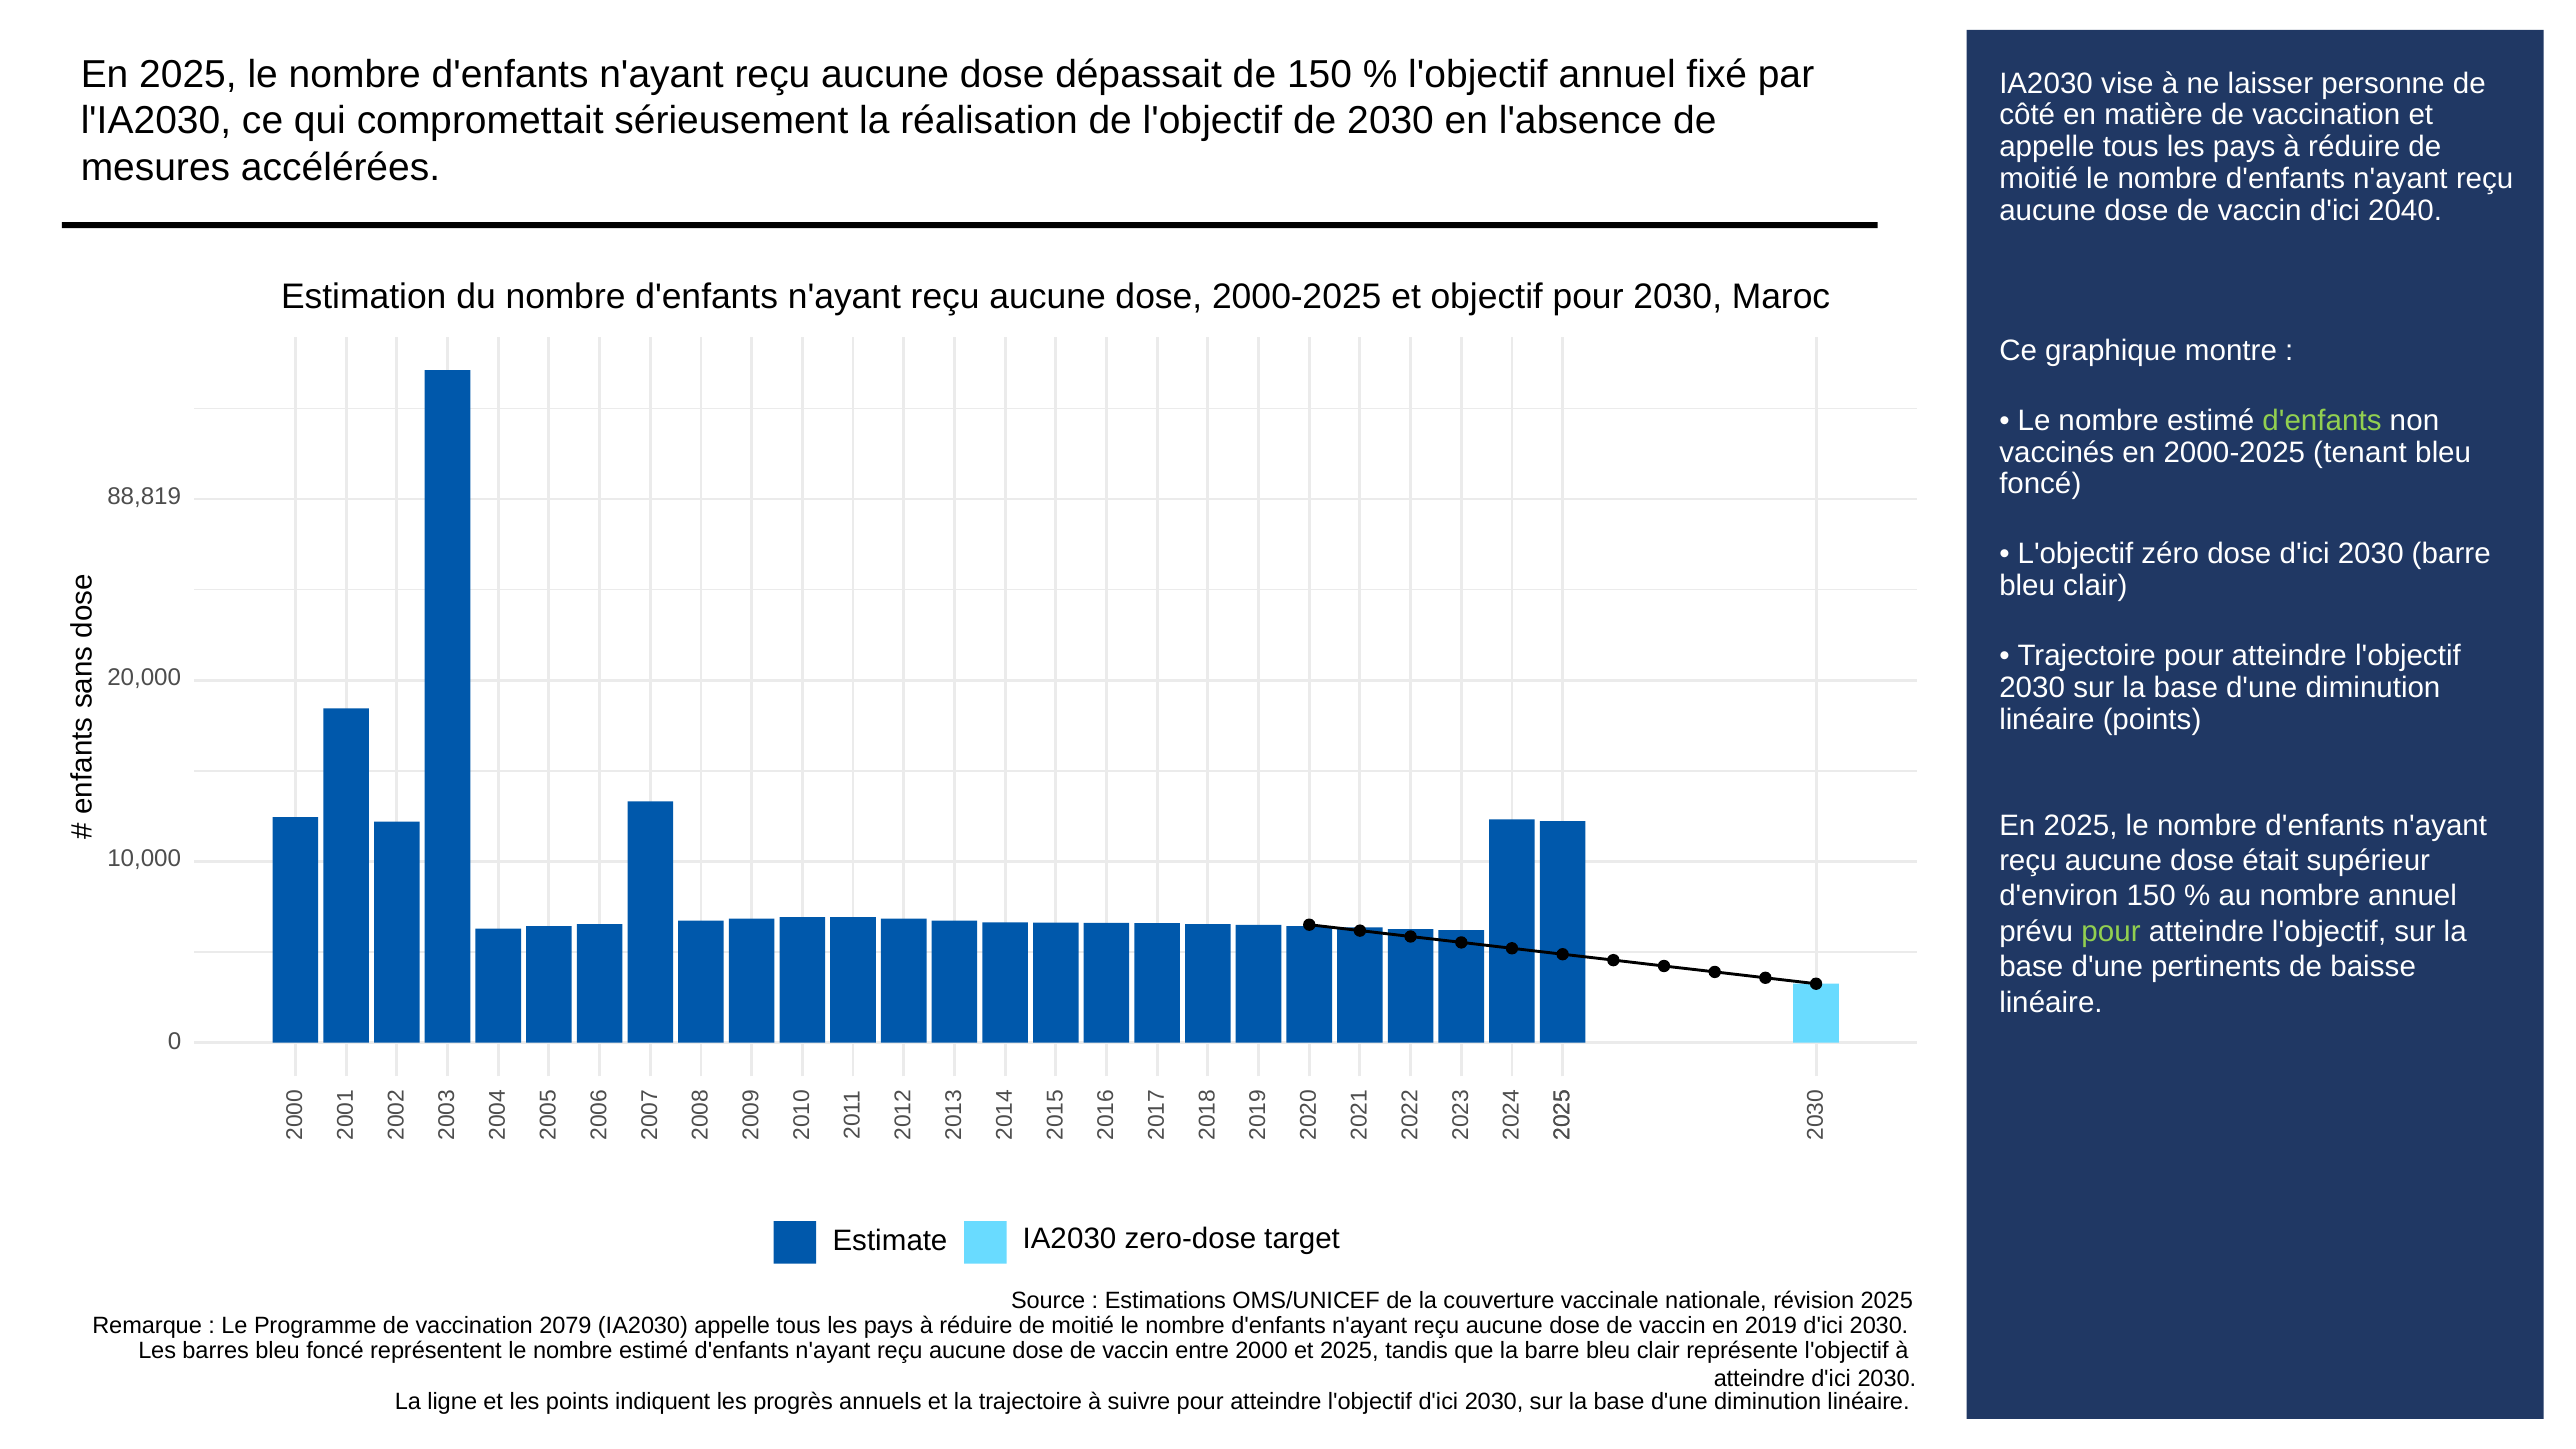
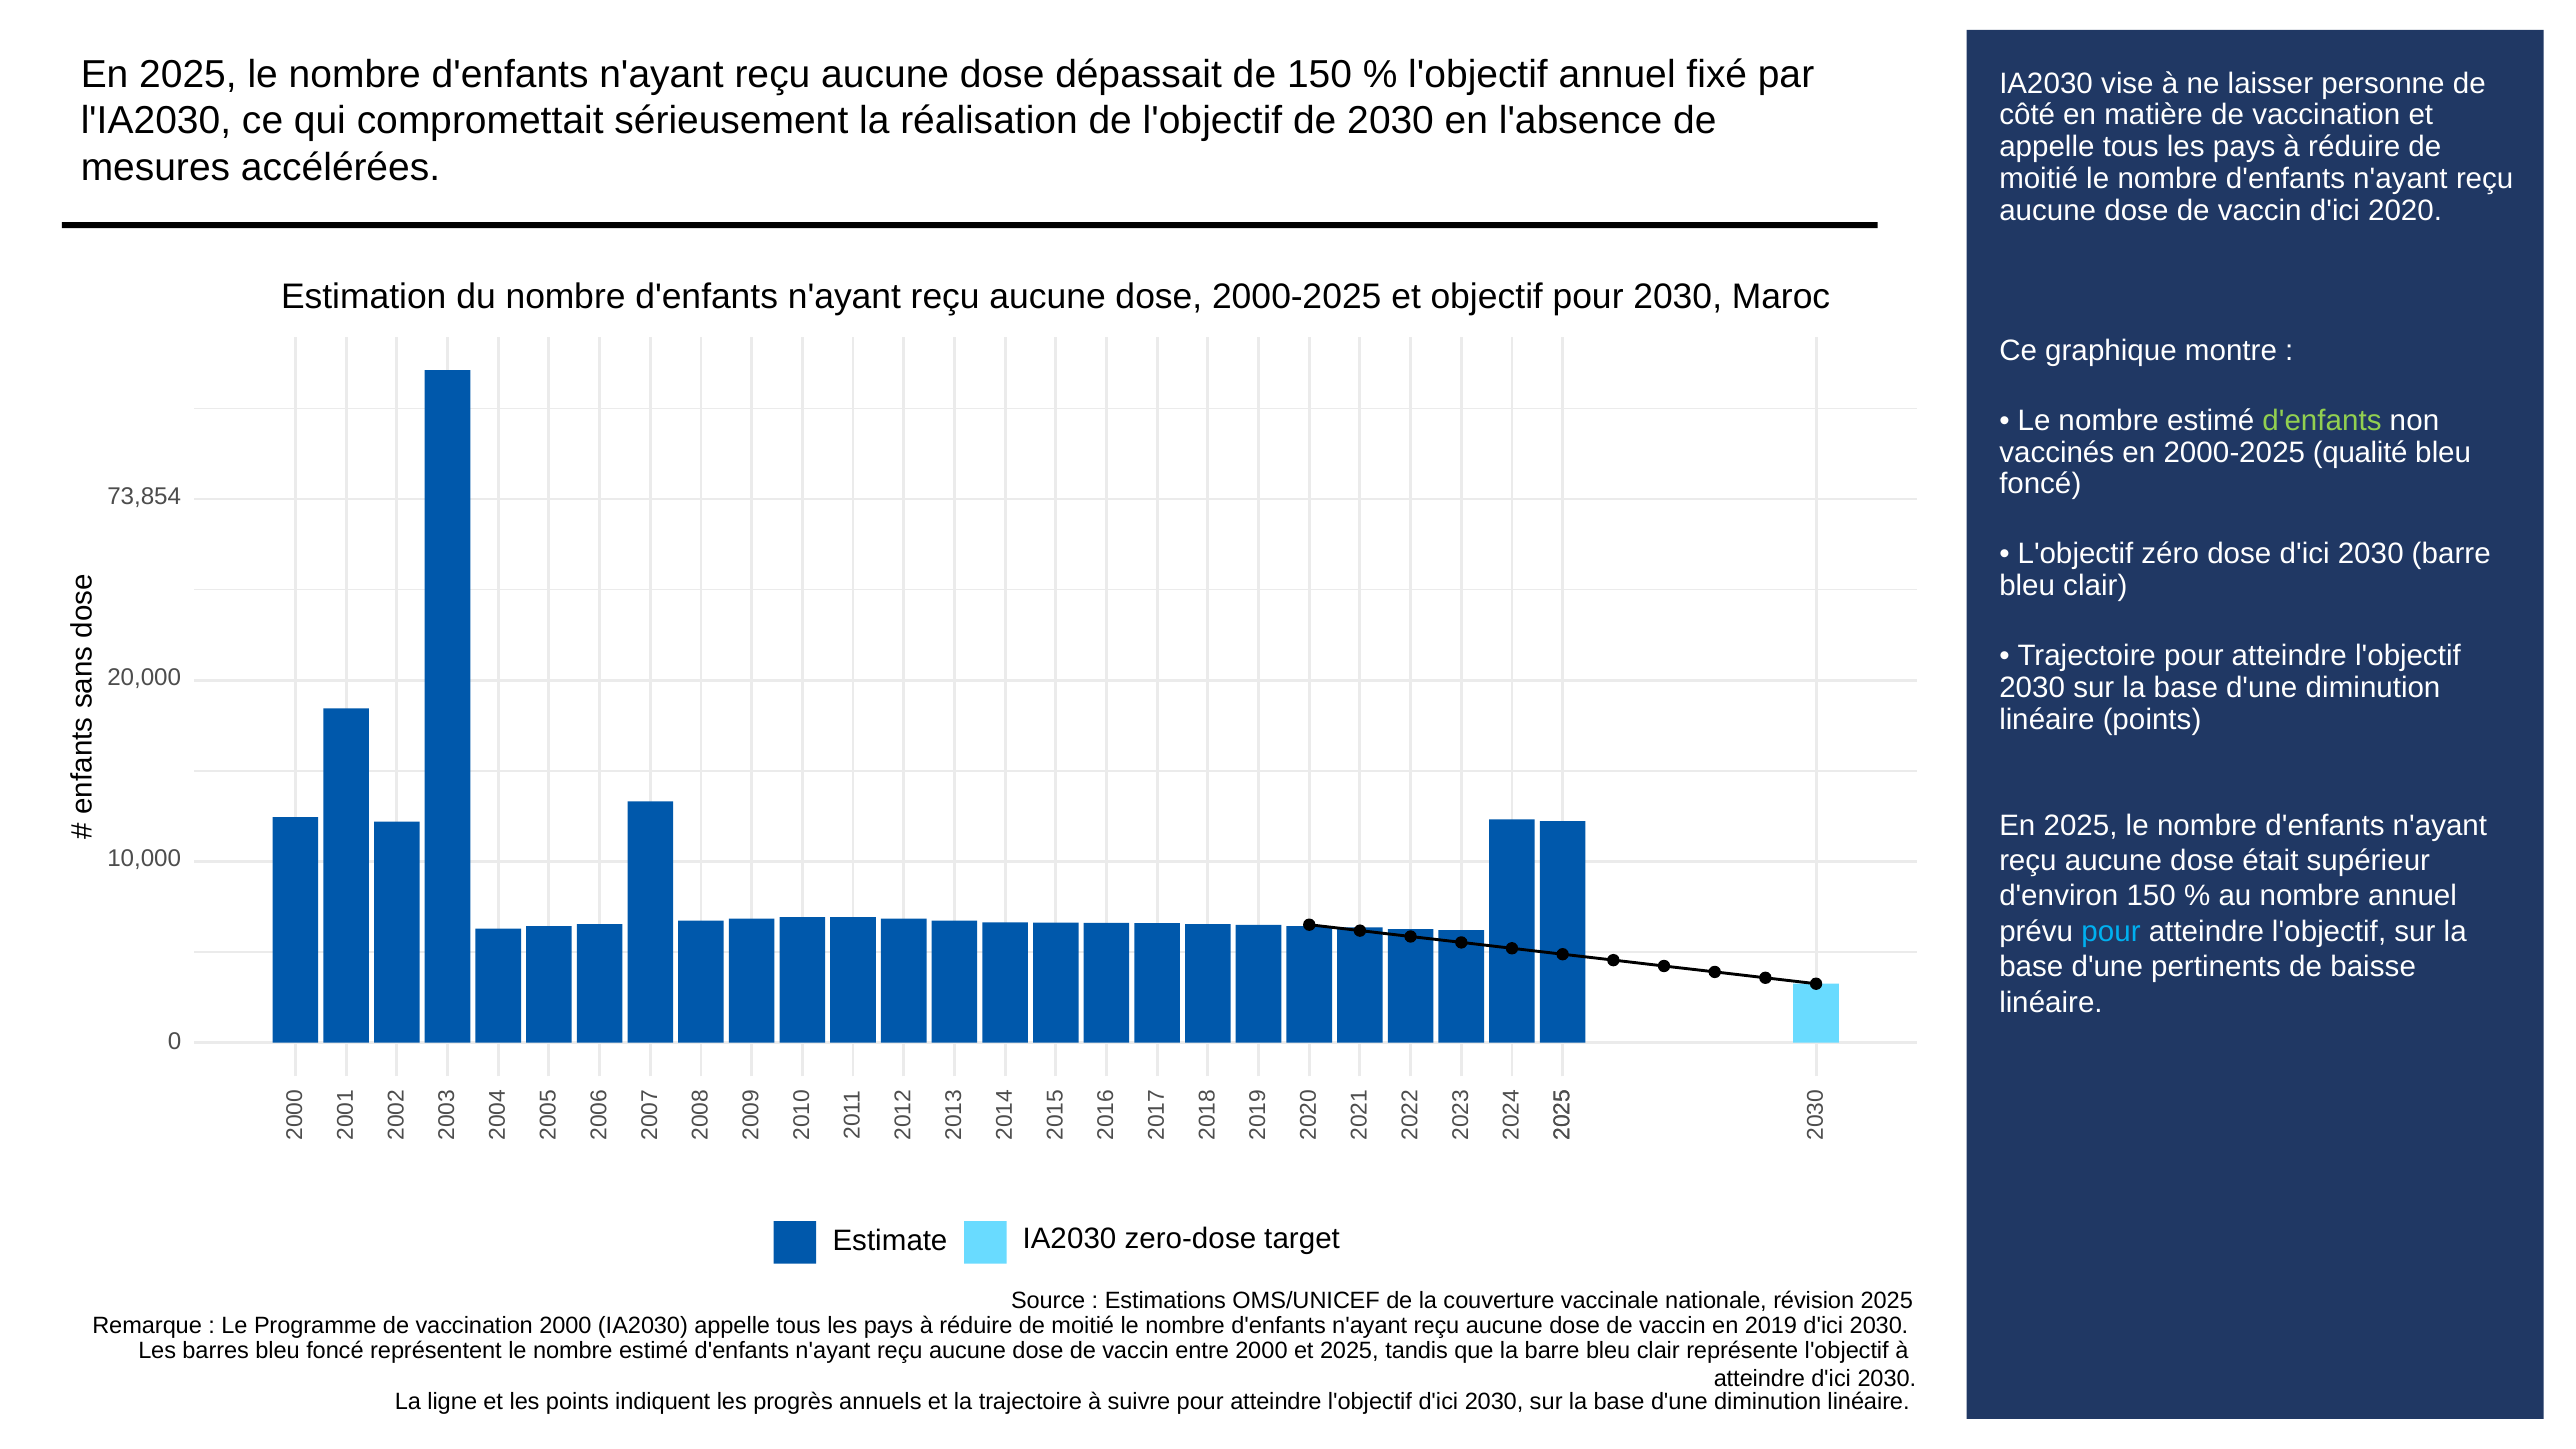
2040: 2040 -> 2020
tenant: tenant -> qualité
88,819: 88,819 -> 73,854
pour at (2111, 932) colour: light green -> light blue
vaccination 2079: 2079 -> 2000
